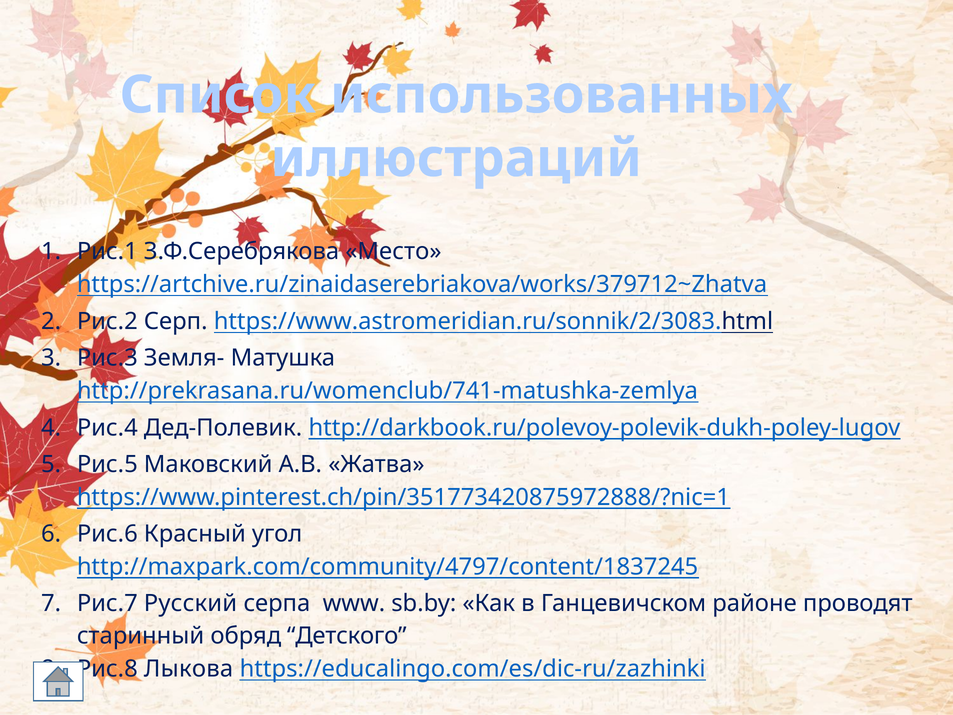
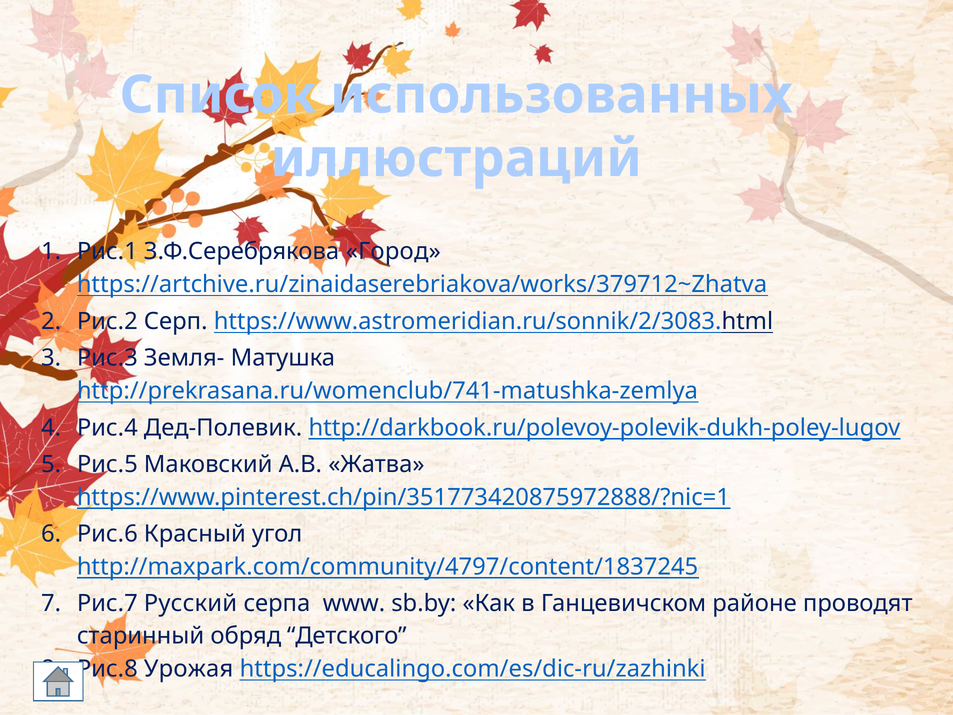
Место: Место -> Город
Лыкова: Лыкова -> Урожая
